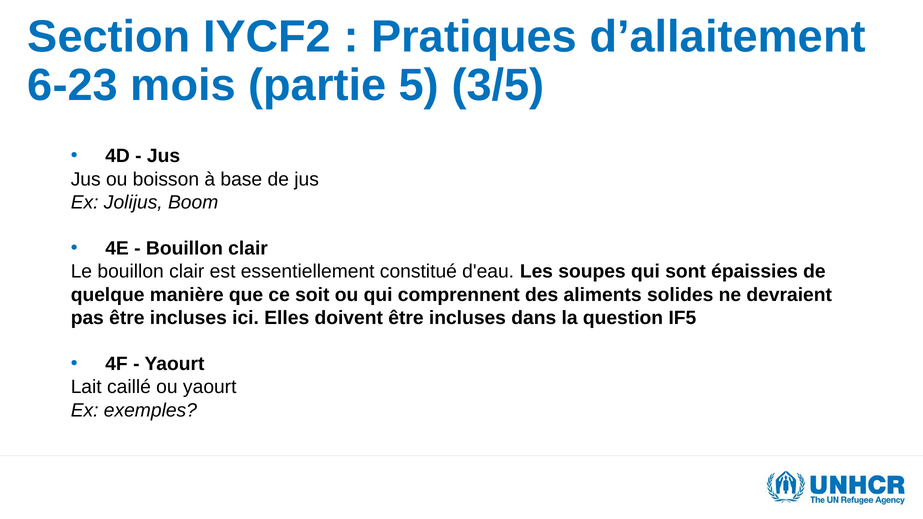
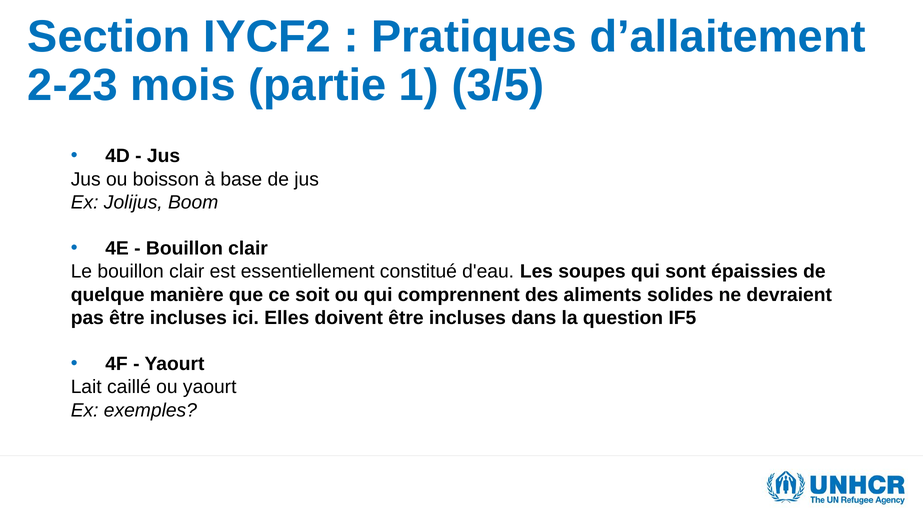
6-23: 6-23 -> 2-23
5: 5 -> 1
